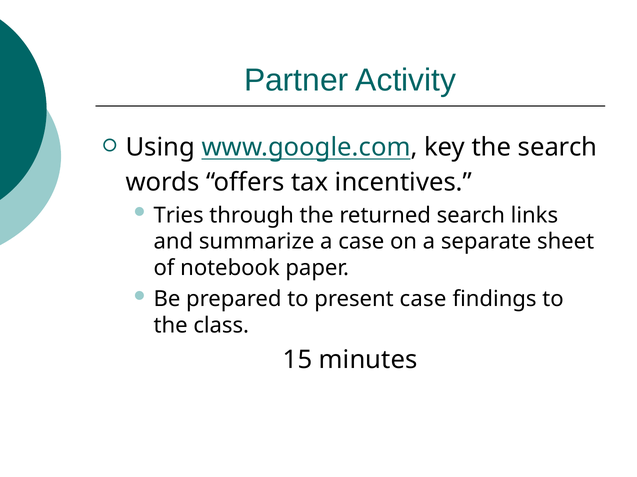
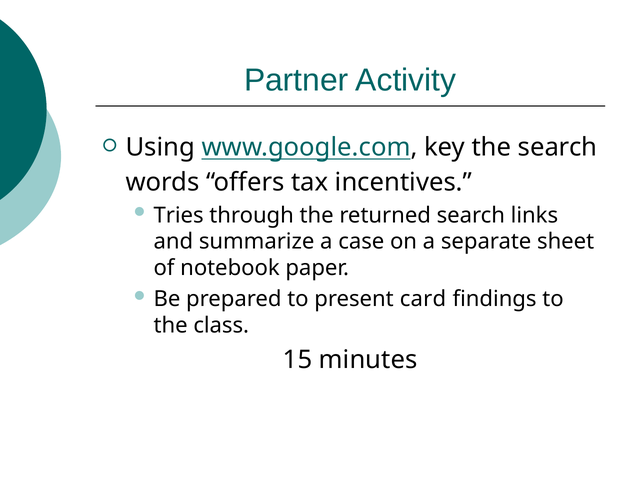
present case: case -> card
